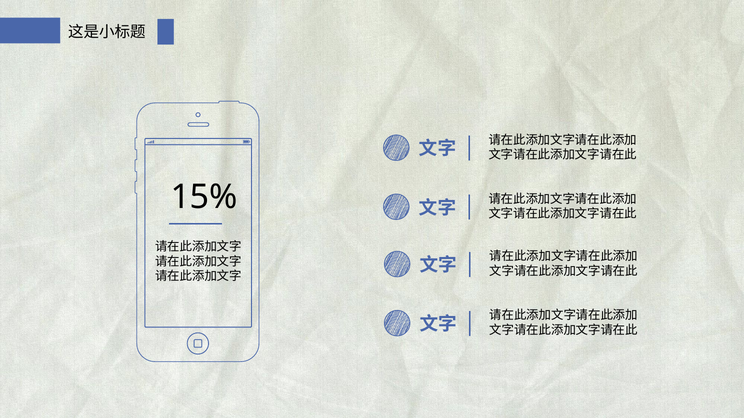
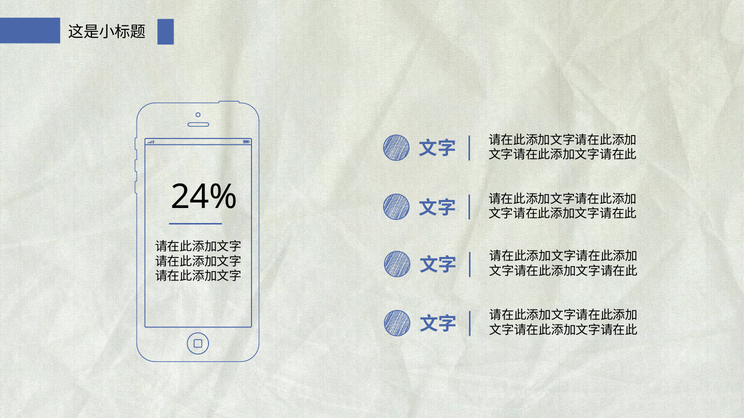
15%: 15% -> 24%
